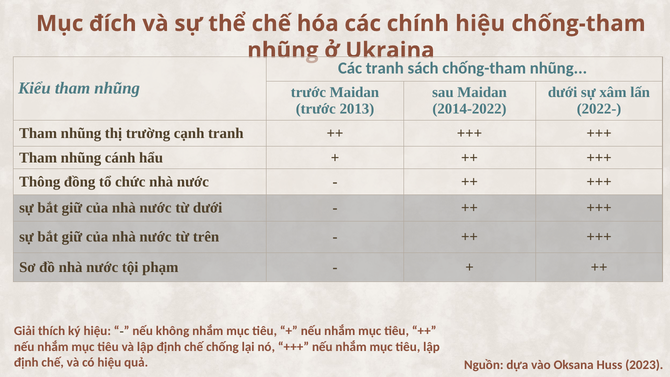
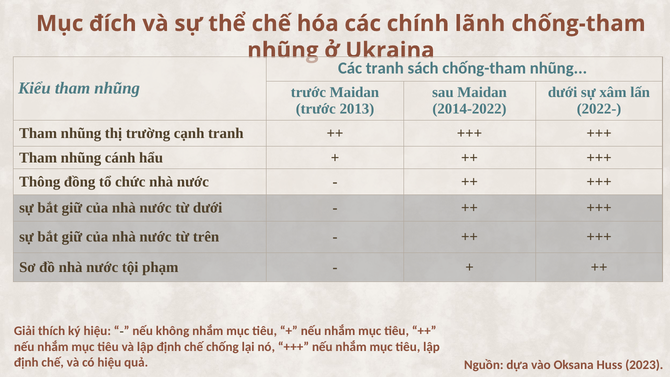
chính hiệu: hiệu -> lãnh
